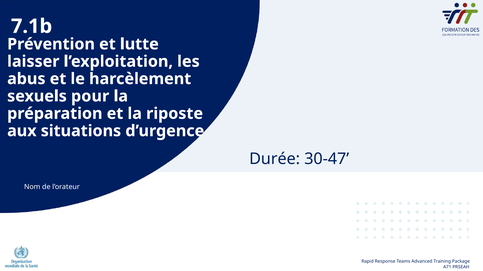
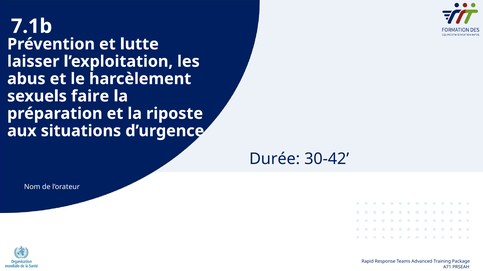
pour: pour -> faire
30-47: 30-47 -> 30-42
